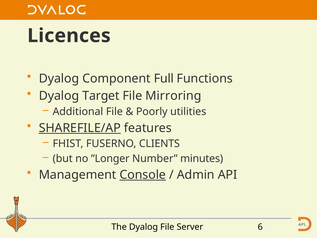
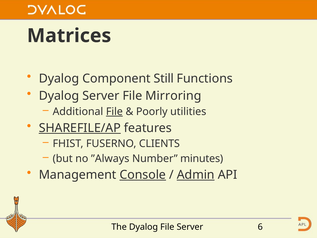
Licences: Licences -> Matrices
Full: Full -> Still
Dyalog Target: Target -> Server
File at (114, 112) underline: none -> present
”Longer: ”Longer -> ”Always
Admin underline: none -> present
